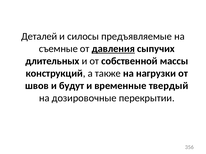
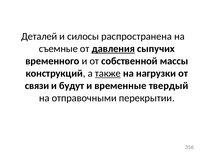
предъявляемые: предъявляемые -> распространена
длительных: длительных -> временного
также underline: none -> present
швов: швов -> связи
дозировочные: дозировочные -> отправочными
